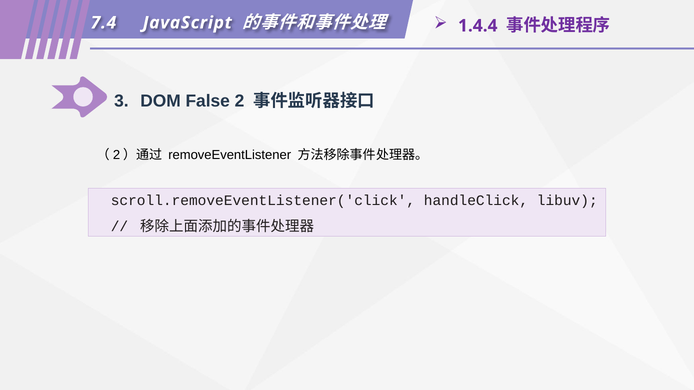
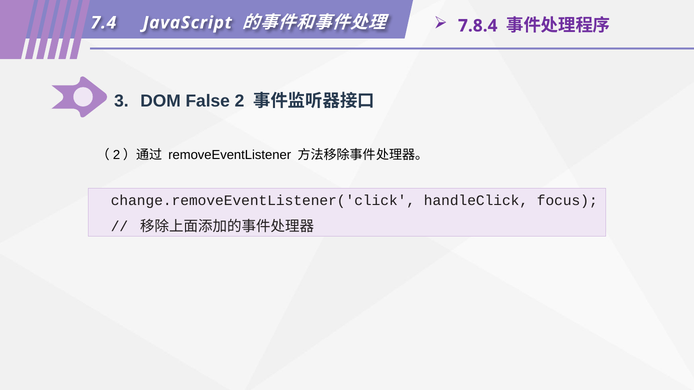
1.4.4: 1.4.4 -> 7.8.4
scroll.removeEventListener('click: scroll.removeEventListener('click -> change.removeEventListener('click
libuv: libuv -> focus
